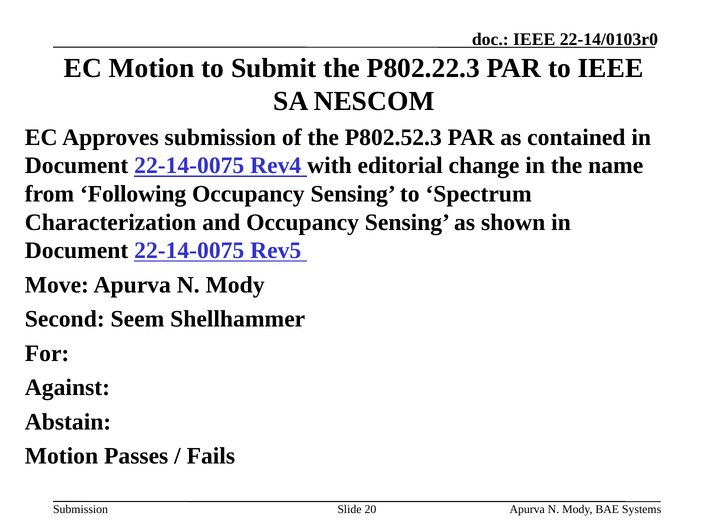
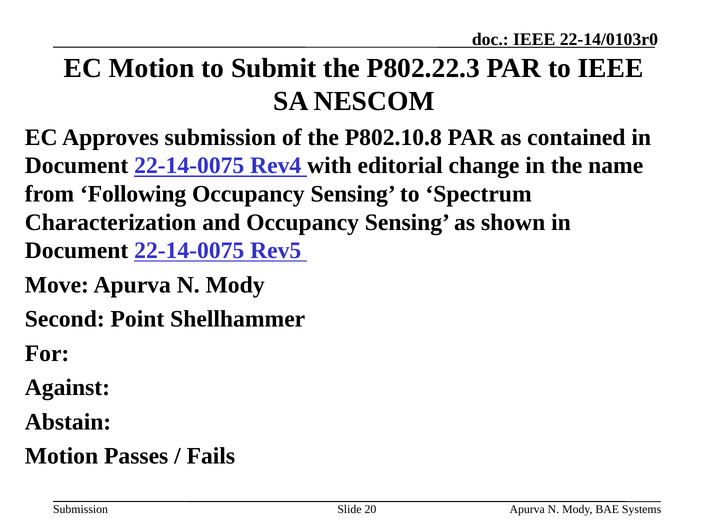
P802.52.3: P802.52.3 -> P802.10.8
Seem: Seem -> Point
